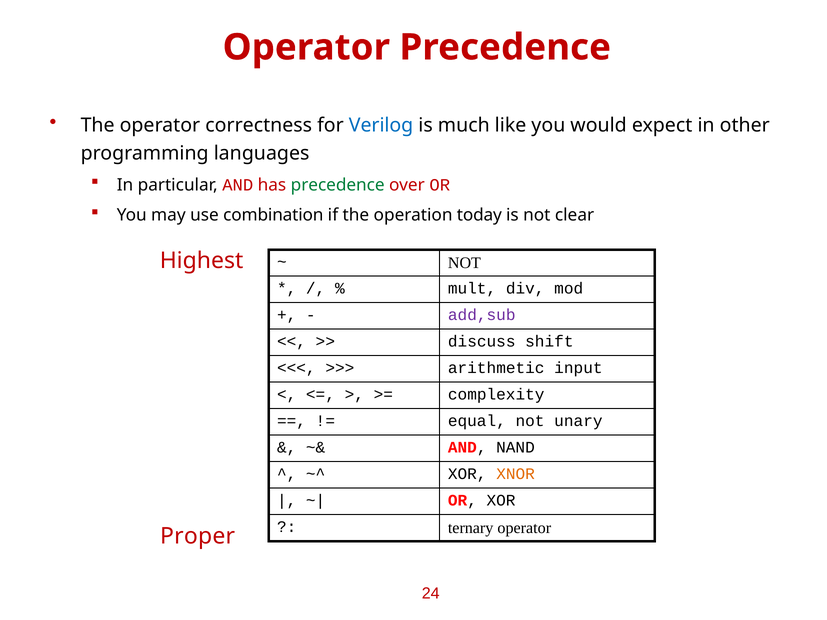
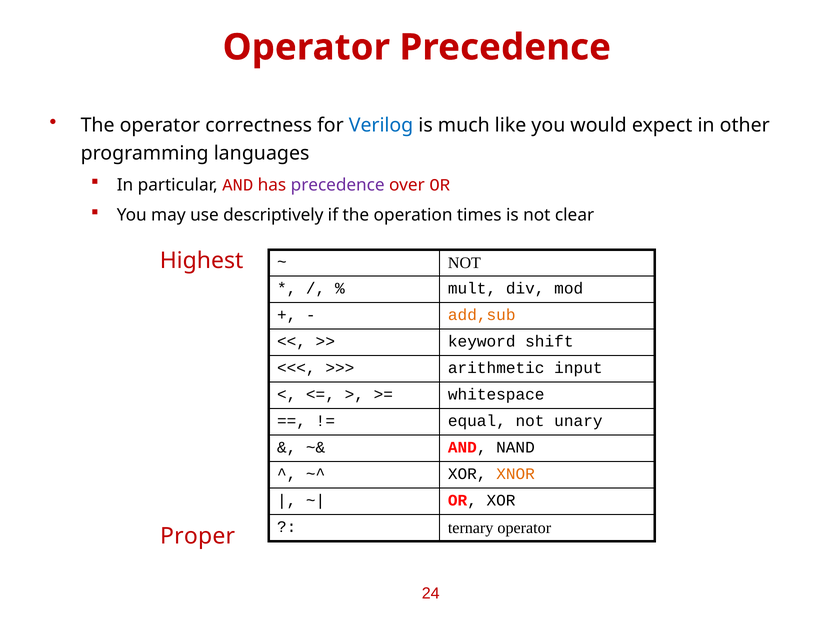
precedence at (338, 185) colour: green -> purple
combination: combination -> descriptively
today: today -> times
add,sub colour: purple -> orange
discuss: discuss -> keyword
complexity: complexity -> whitespace
